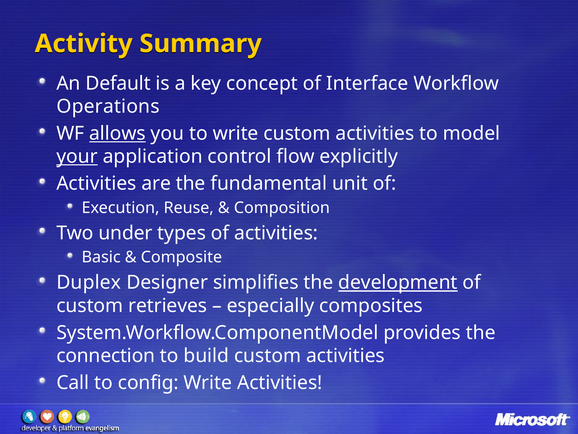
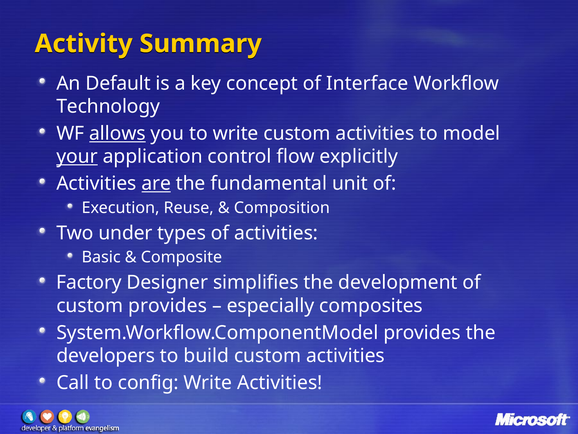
Operations: Operations -> Technology
are underline: none -> present
Duplex: Duplex -> Factory
development underline: present -> none
custom retrieves: retrieves -> provides
connection: connection -> developers
